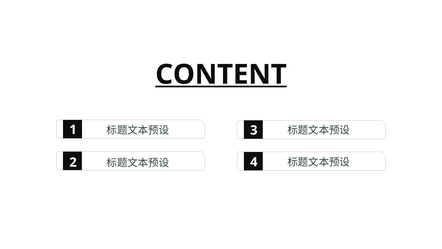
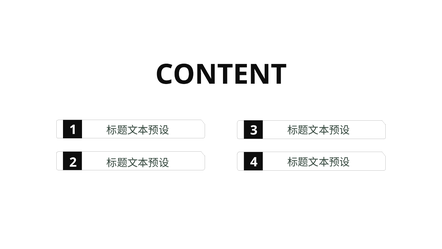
CONTENT underline: present -> none
